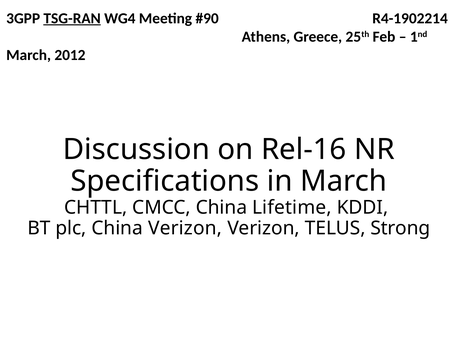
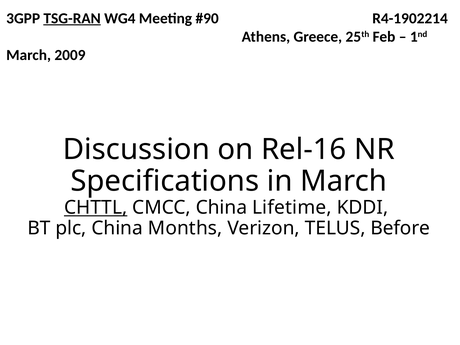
2012: 2012 -> 2009
CHTTL underline: none -> present
China Verizon: Verizon -> Months
Strong: Strong -> Before
